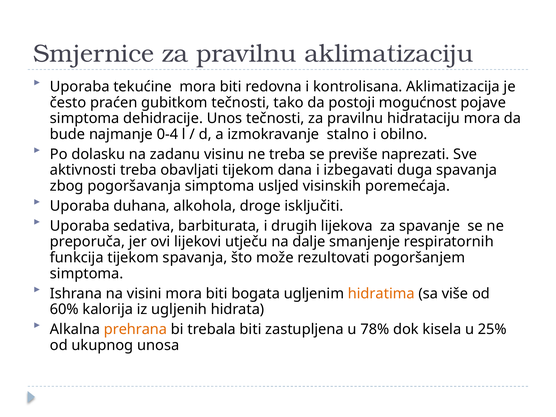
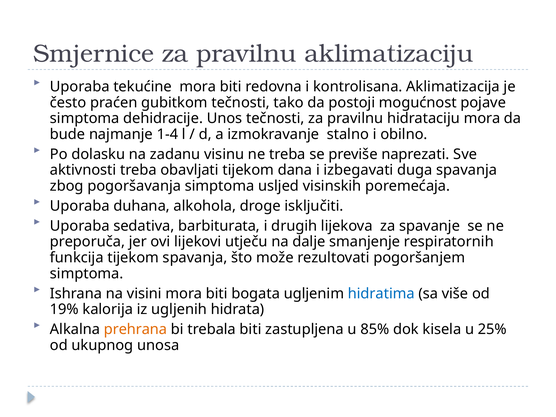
0-4: 0-4 -> 1-4
hidratima colour: orange -> blue
60%: 60% -> 19%
78%: 78% -> 85%
